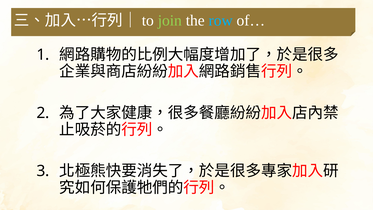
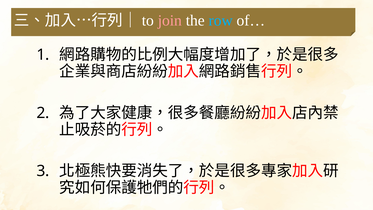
join colour: light green -> pink
